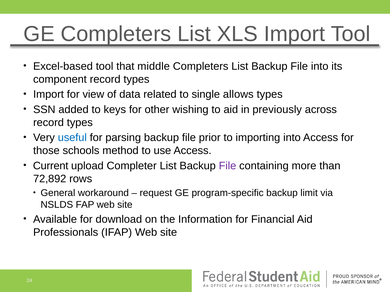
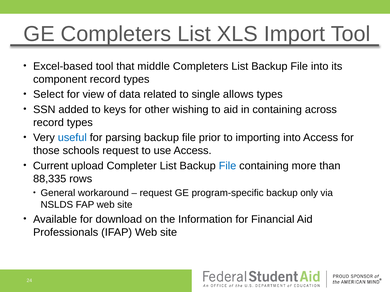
Import at (49, 95): Import -> Select
in previously: previously -> containing
schools method: method -> request
File at (228, 166) colour: purple -> blue
72,892: 72,892 -> 88,335
limit: limit -> only
